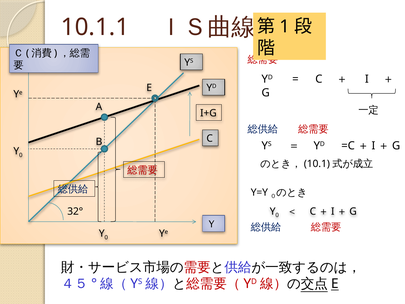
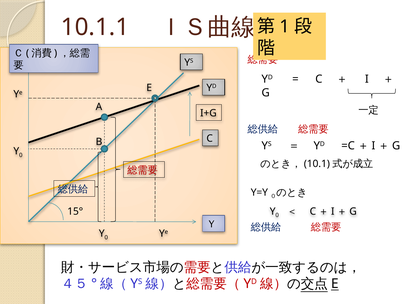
32°: 32° -> 15°
